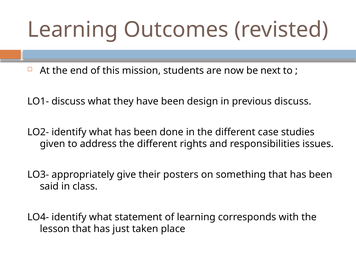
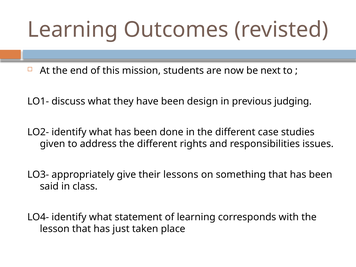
previous discuss: discuss -> judging
posters: posters -> lessons
